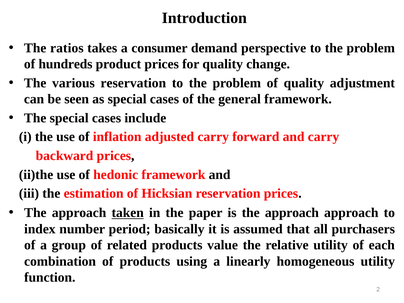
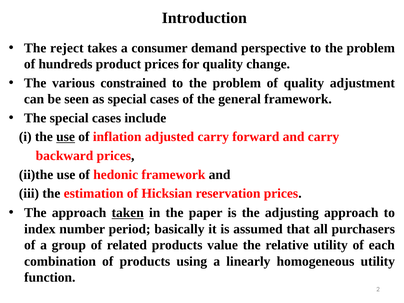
ratios: ratios -> reject
various reservation: reservation -> constrained
use at (66, 137) underline: none -> present
is the approach: approach -> adjusting
